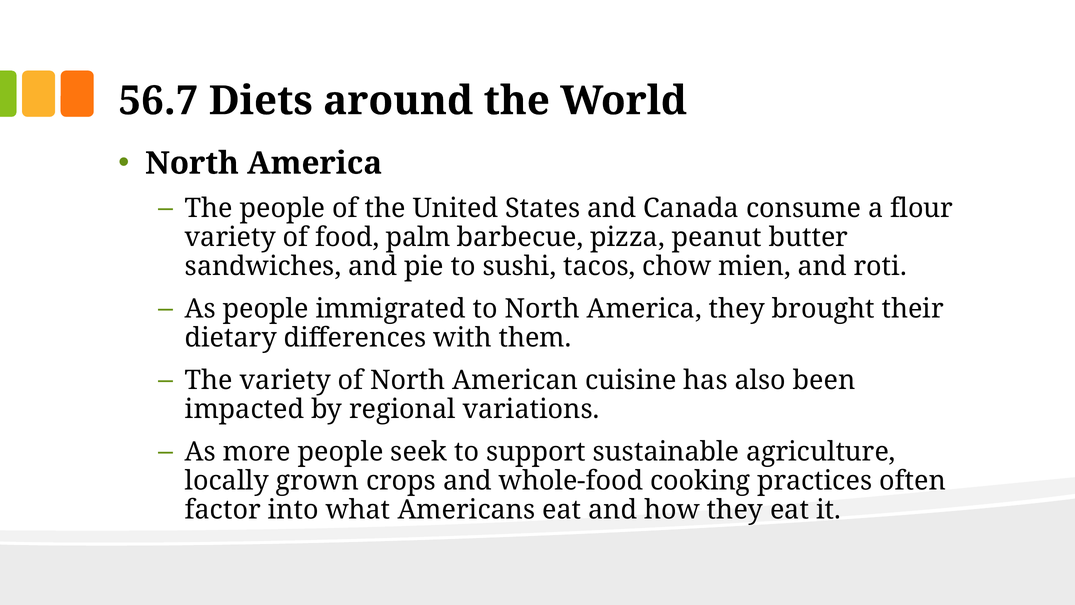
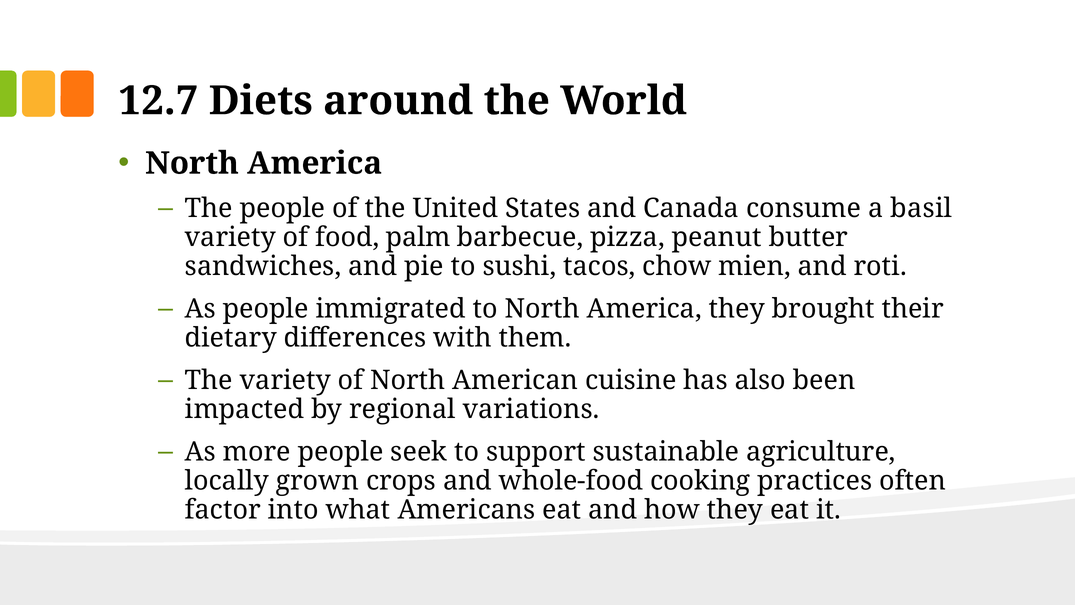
56.7: 56.7 -> 12.7
flour: flour -> basil
